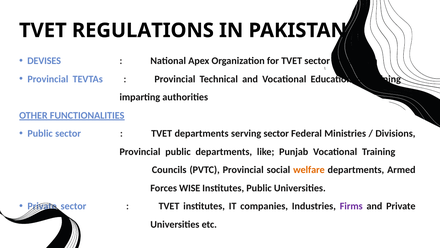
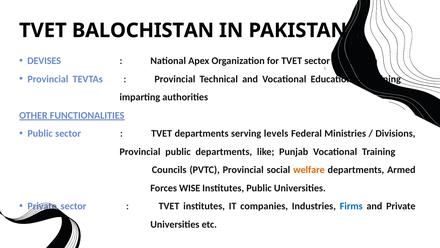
REGULATIONS: REGULATIONS -> BALOCHISTAN
serving sector: sector -> levels
Firms colour: purple -> blue
